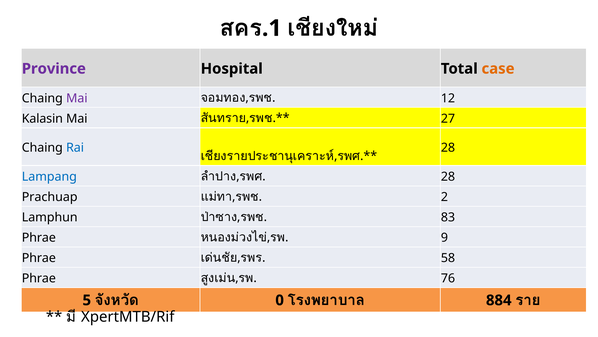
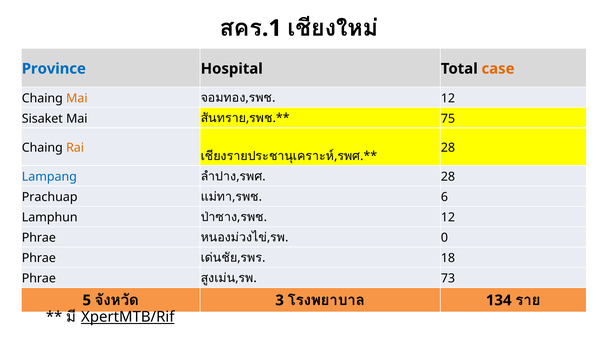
Province colour: purple -> blue
Mai at (77, 98) colour: purple -> orange
Kalasin: Kalasin -> Sisaket
27: 27 -> 75
Rai colour: blue -> orange
2: 2 -> 6
83 at (448, 217): 83 -> 12
9: 9 -> 0
58: 58 -> 18
76: 76 -> 73
0: 0 -> 3
884: 884 -> 134
XpertMTB/Rif underline: none -> present
